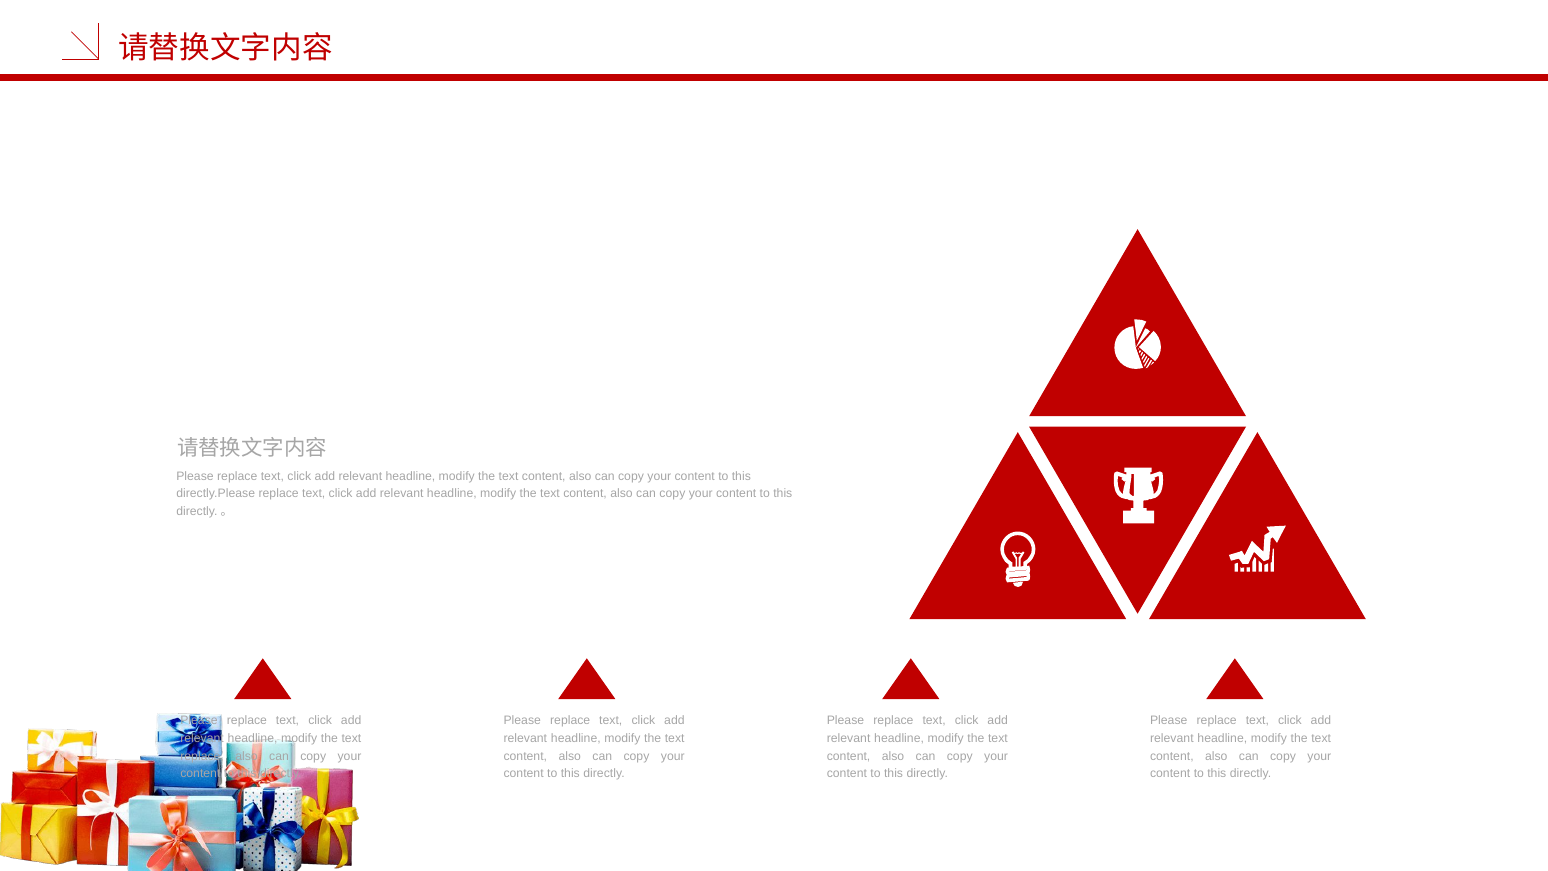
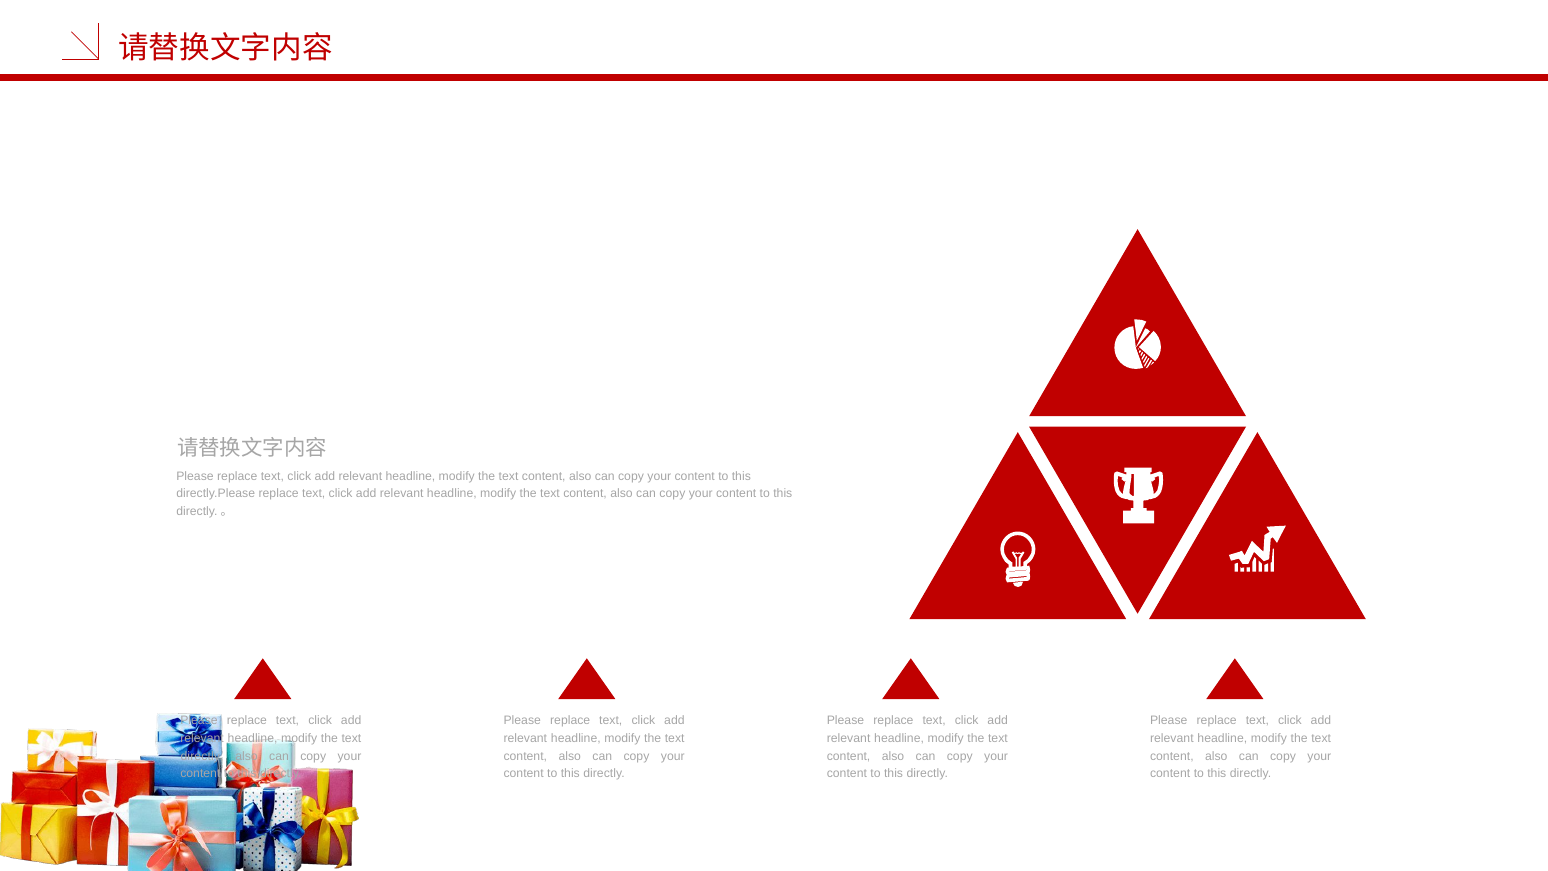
replace at (202, 756): replace -> directly
